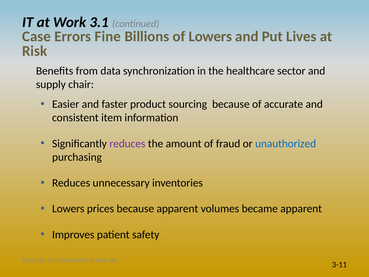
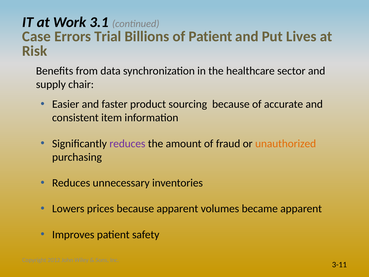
Fine: Fine -> Trial
of Lowers: Lowers -> Patient
unauthorized colour: blue -> orange
